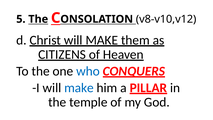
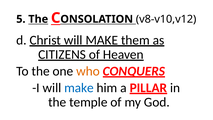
who colour: blue -> orange
